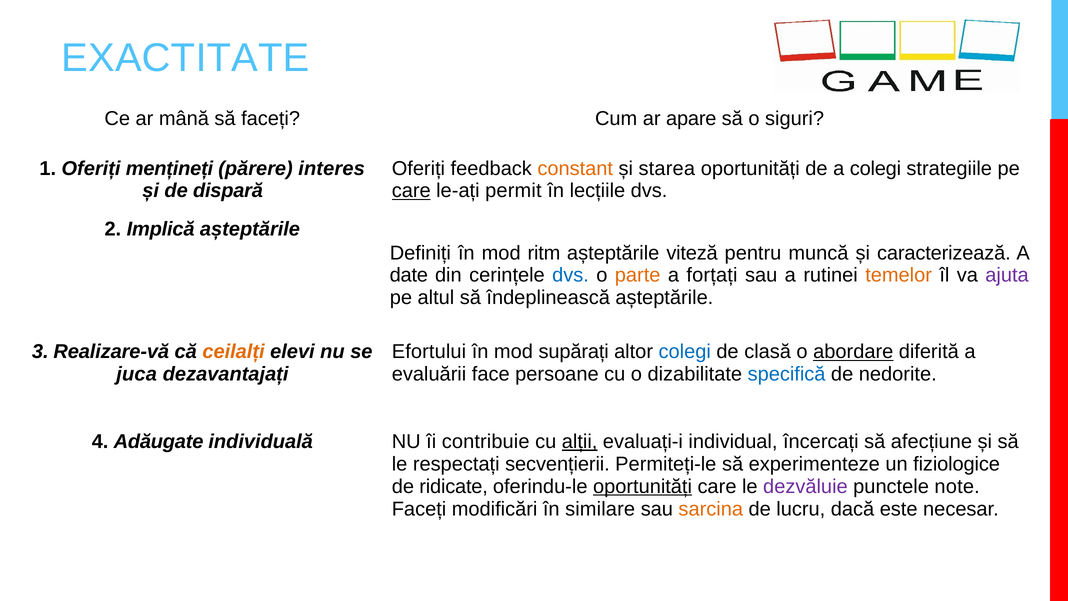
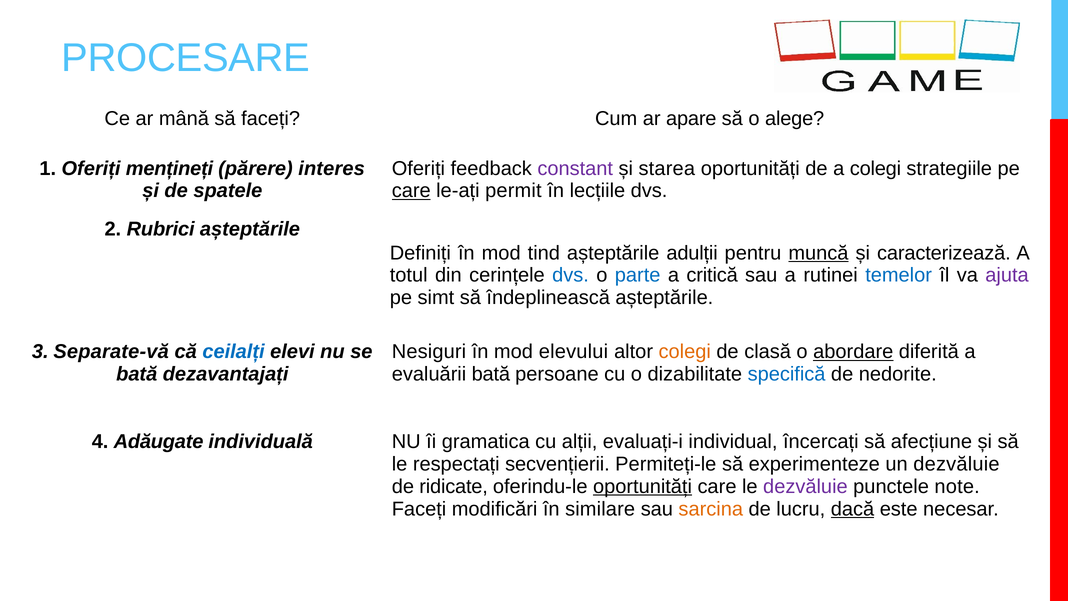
EXACTITATE: EXACTITATE -> PROCESARE
siguri: siguri -> alege
constant colour: orange -> purple
dispară: dispară -> spatele
Implică: Implică -> Rubrici
ritm: ritm -> tind
viteză: viteză -> adulții
muncă underline: none -> present
date: date -> totul
parte colour: orange -> blue
forțați: forțați -> critică
temelor colour: orange -> blue
altul: altul -> simt
Realizare-vă: Realizare-vă -> Separate-vă
ceilalți colour: orange -> blue
Efortului: Efortului -> Nesiguri
supărați: supărați -> elevului
colegi at (685, 352) colour: blue -> orange
juca at (137, 374): juca -> bată
evaluării face: face -> bată
contribuie: contribuie -> gramatica
alții underline: present -> none
un fiziologice: fiziologice -> dezvăluie
dacă underline: none -> present
